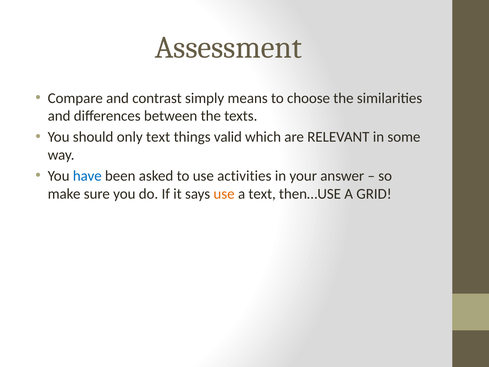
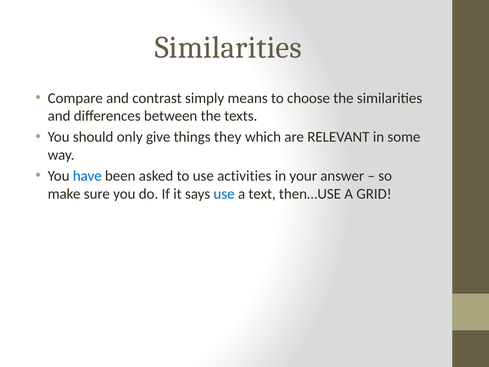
Assessment at (228, 47): Assessment -> Similarities
only text: text -> give
valid: valid -> they
use at (224, 194) colour: orange -> blue
